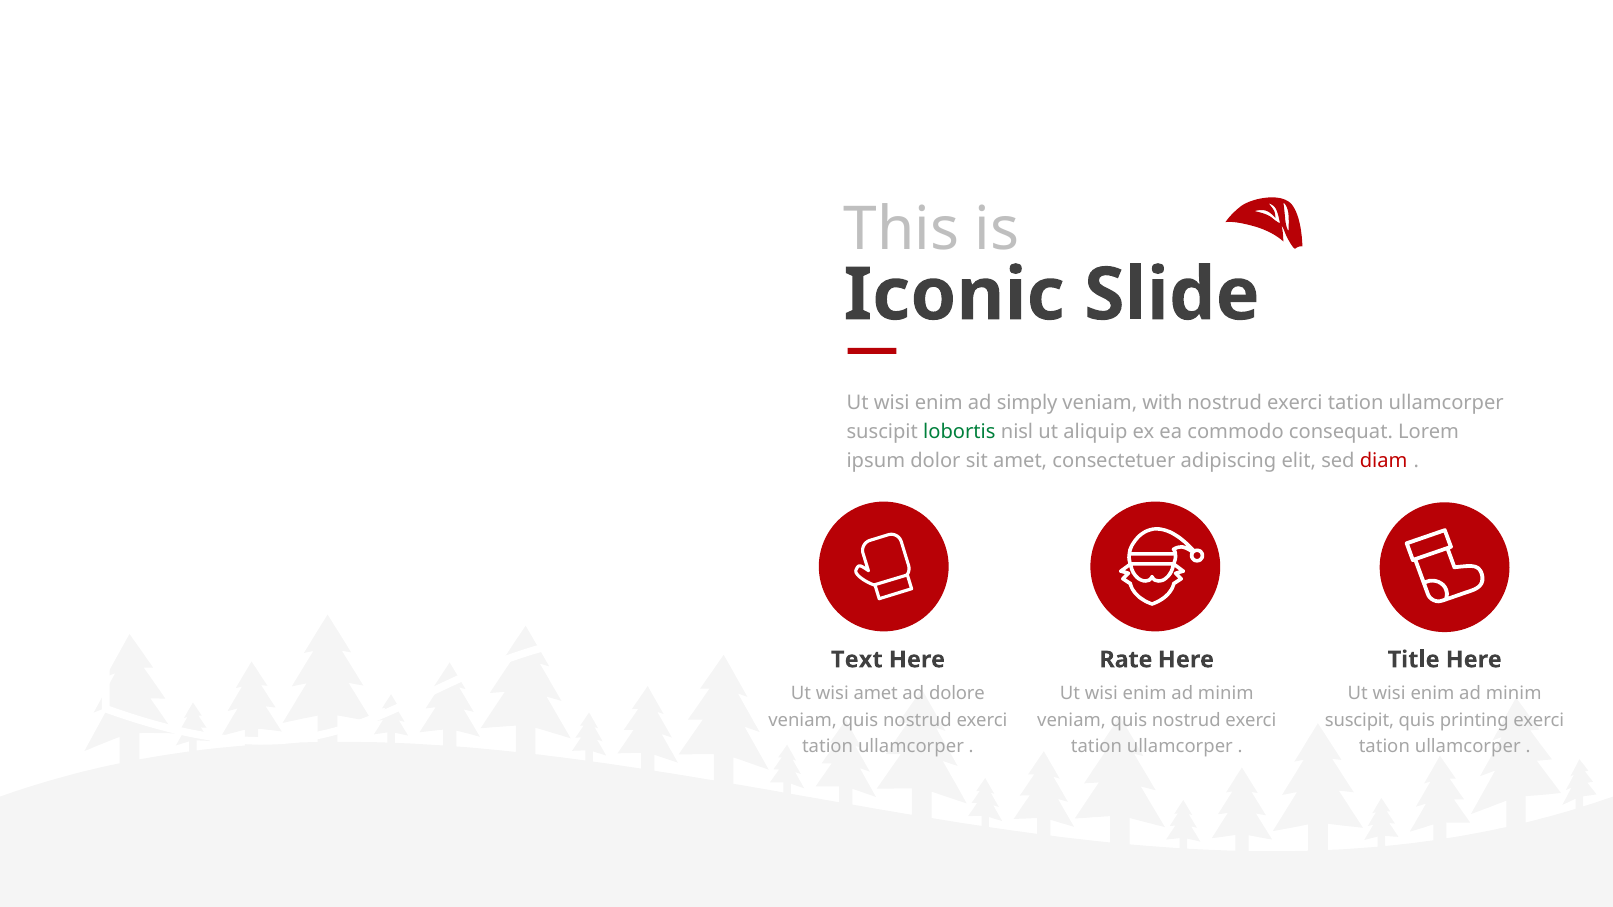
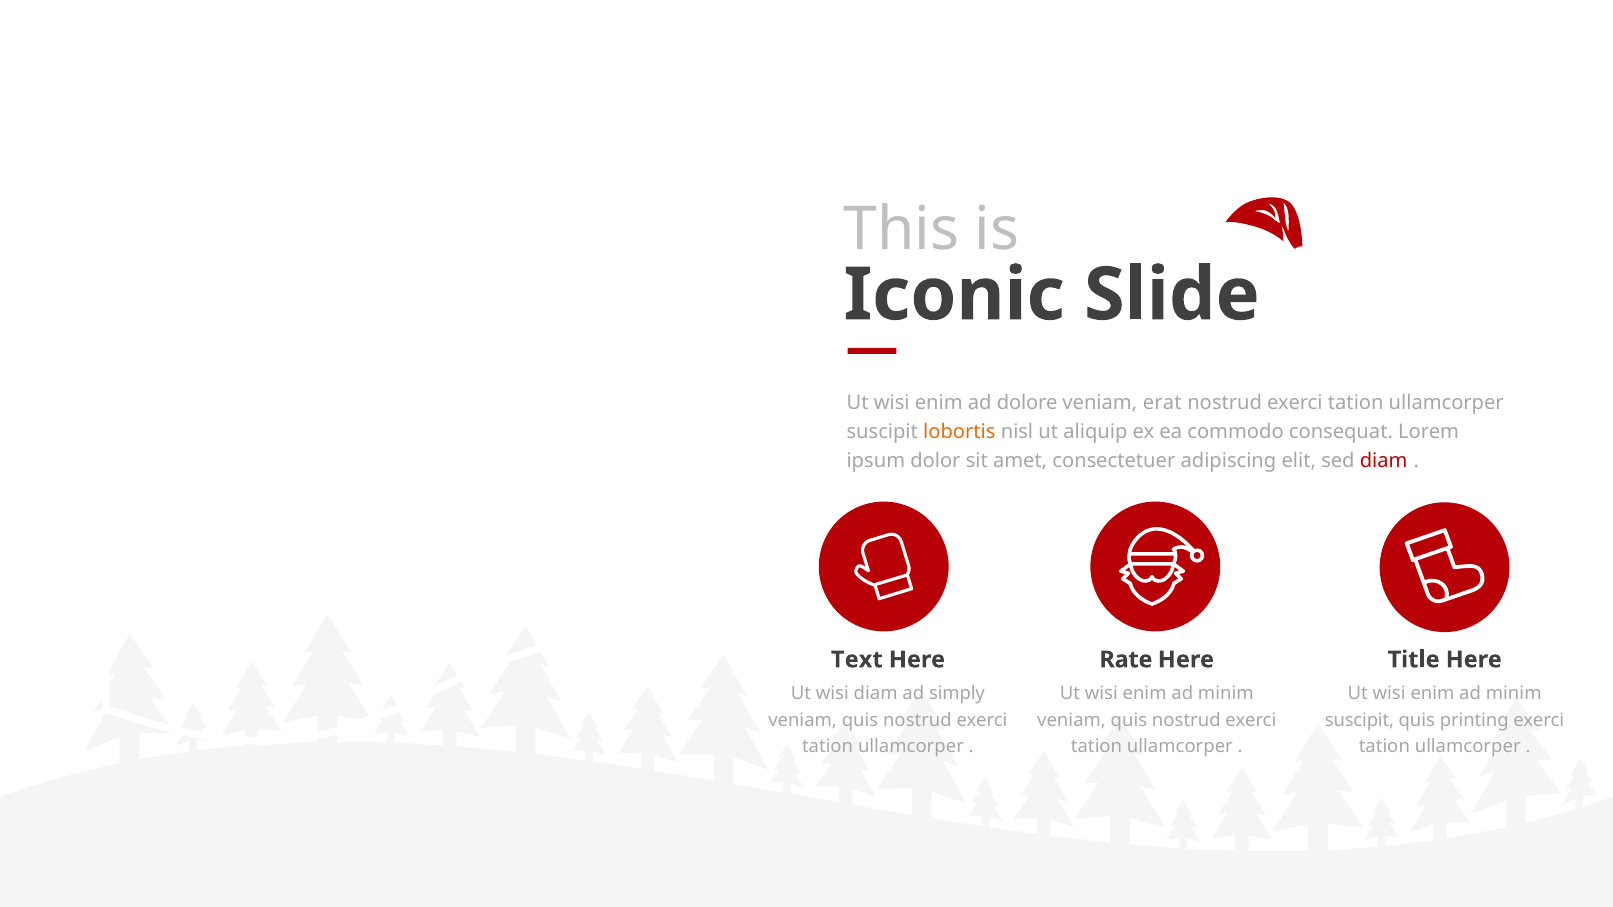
simply: simply -> dolore
with: with -> erat
lobortis colour: green -> orange
wisi amet: amet -> diam
dolore: dolore -> simply
